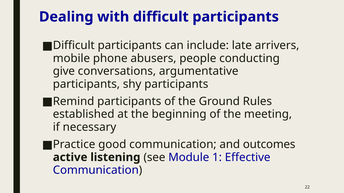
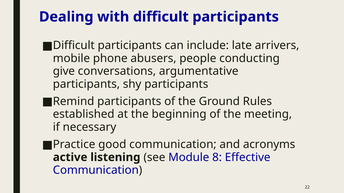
outcomes: outcomes -> acronyms
1: 1 -> 8
